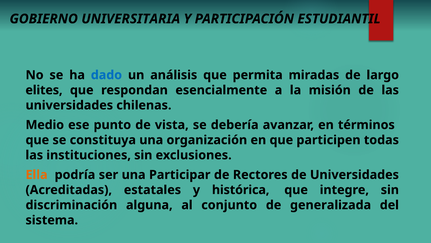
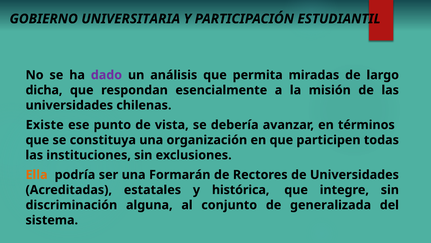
dado colour: blue -> purple
elites: elites -> dicha
Medio: Medio -> Existe
Participar: Participar -> Formarán
